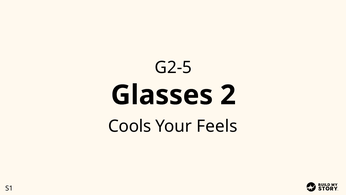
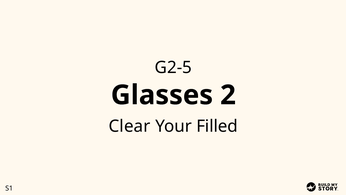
Cools: Cools -> Clear
Feels: Feels -> Filled
